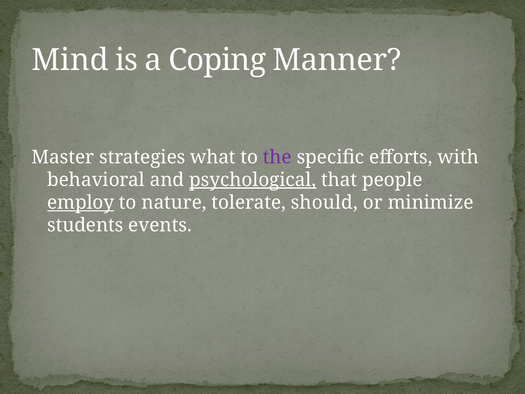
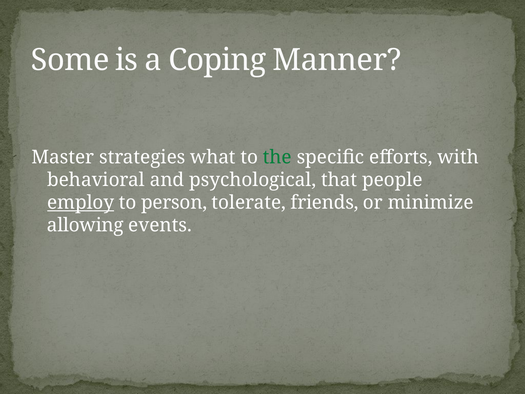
Mind: Mind -> Some
the colour: purple -> green
psychological underline: present -> none
nature: nature -> person
should: should -> friends
students: students -> allowing
